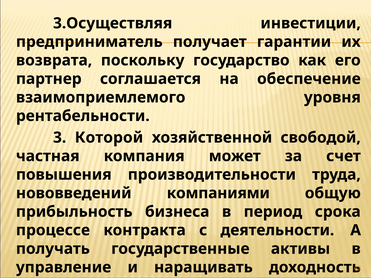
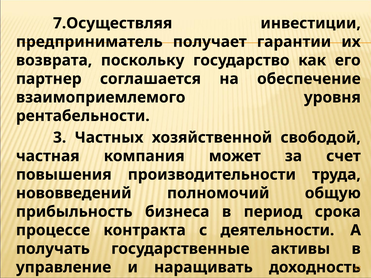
3.Осуществляя: 3.Осуществляя -> 7.Осуществляя
Которой: Которой -> Частных
компаниями: компаниями -> полномочий
